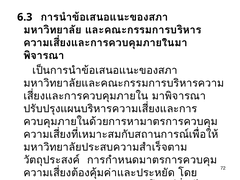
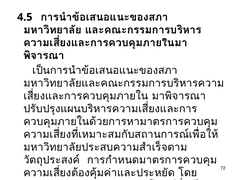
6.3: 6.3 -> 4.5
